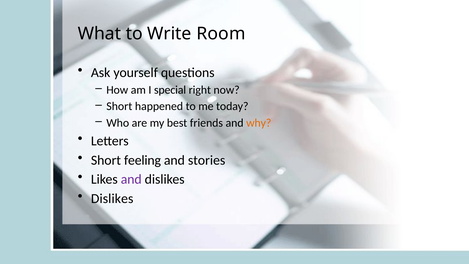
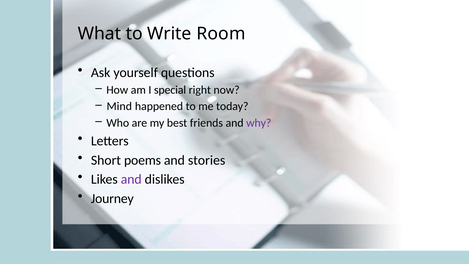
Short at (119, 106): Short -> Mind
why colour: orange -> purple
feeling: feeling -> poems
Dislikes at (112, 198): Dislikes -> Journey
